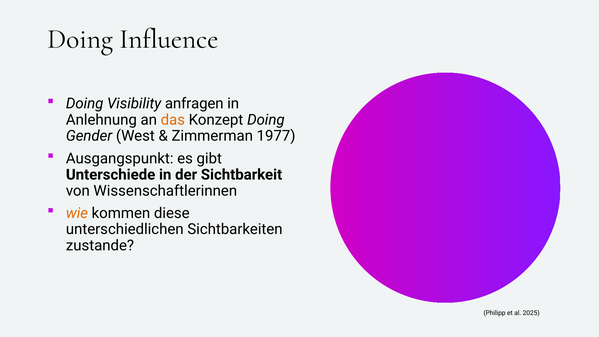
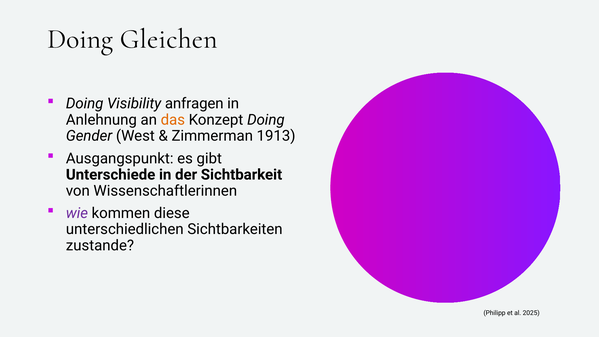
Influence: Influence -> Gleichen
1977: 1977 -> 1913
wie colour: orange -> purple
